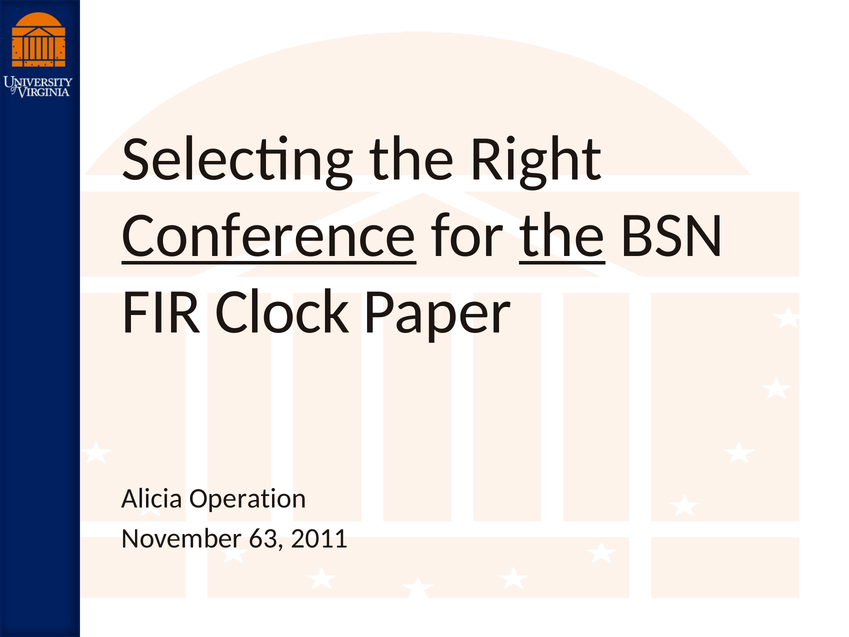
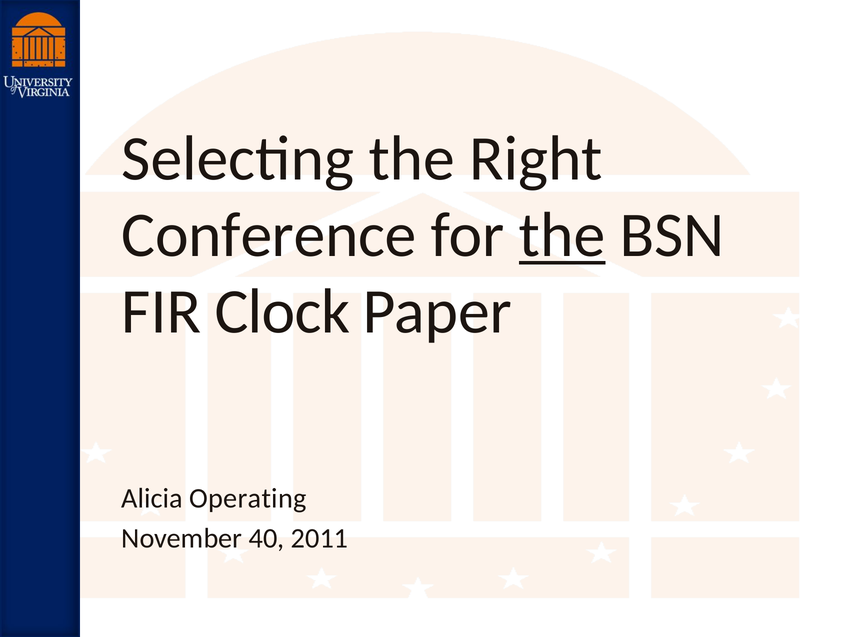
Conference underline: present -> none
Operation: Operation -> Operating
63: 63 -> 40
